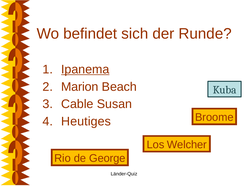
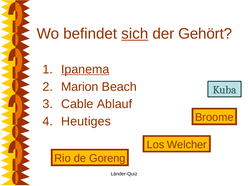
sich underline: none -> present
Runde: Runde -> Gehört
Susan: Susan -> Ablauf
George: George -> Goreng
